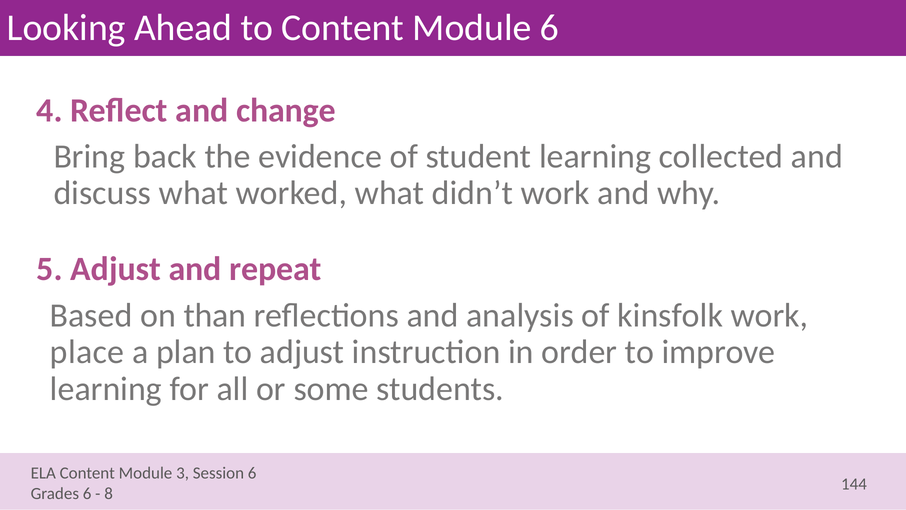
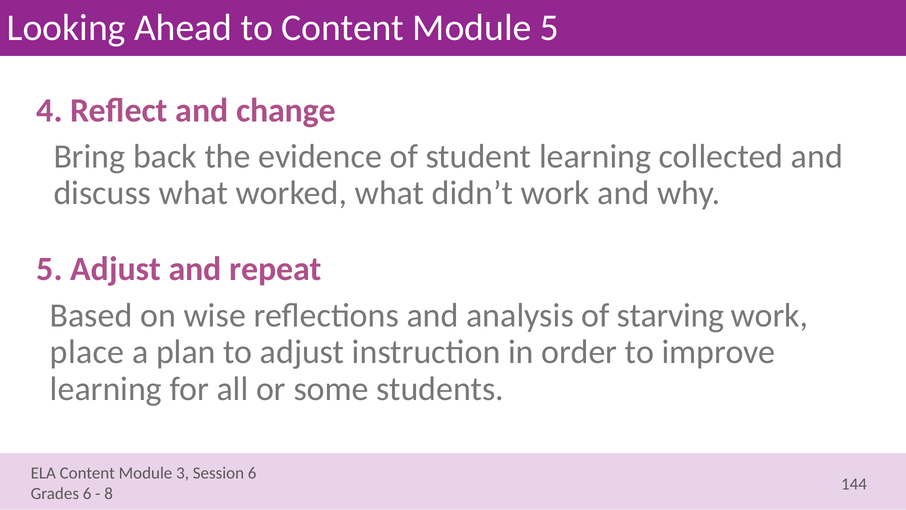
Module 6: 6 -> 5
than: than -> wise
kinsfolk: kinsfolk -> starving
